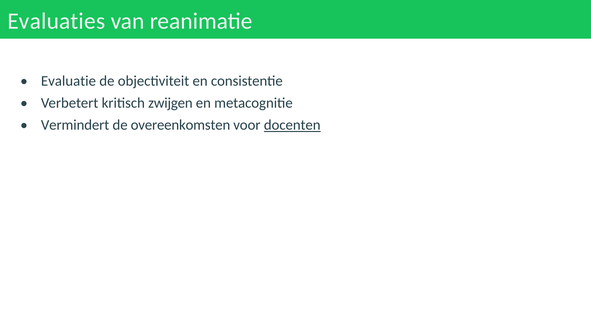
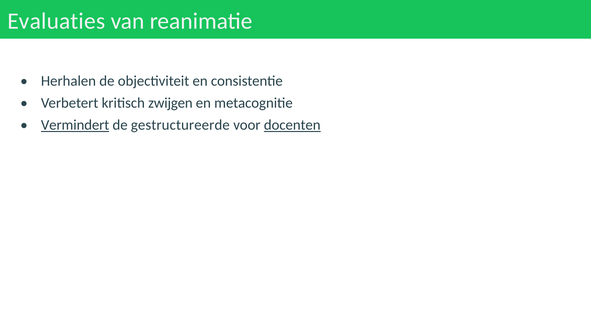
Evaluatie: Evaluatie -> Herhalen
Vermindert underline: none -> present
overeenkomsten: overeenkomsten -> gestructureerde
